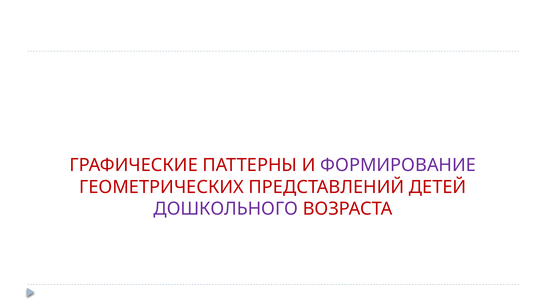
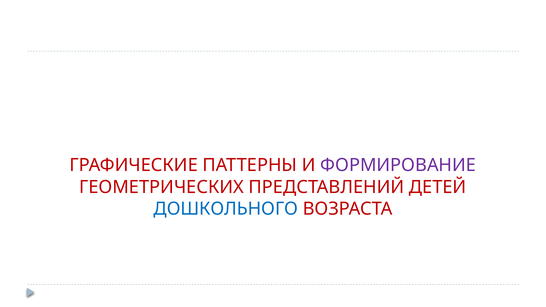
ДОШКОЛЬНОГО colour: purple -> blue
